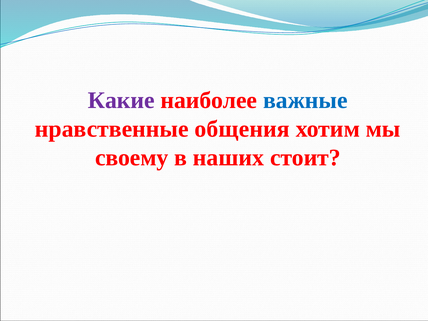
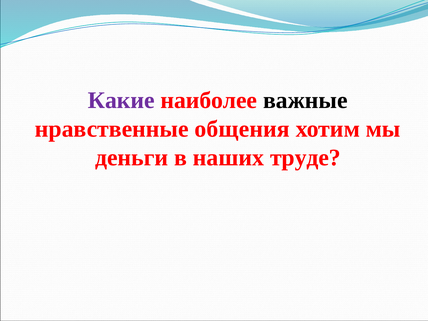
важные colour: blue -> black
своему: своему -> деньги
стоит: стоит -> труде
